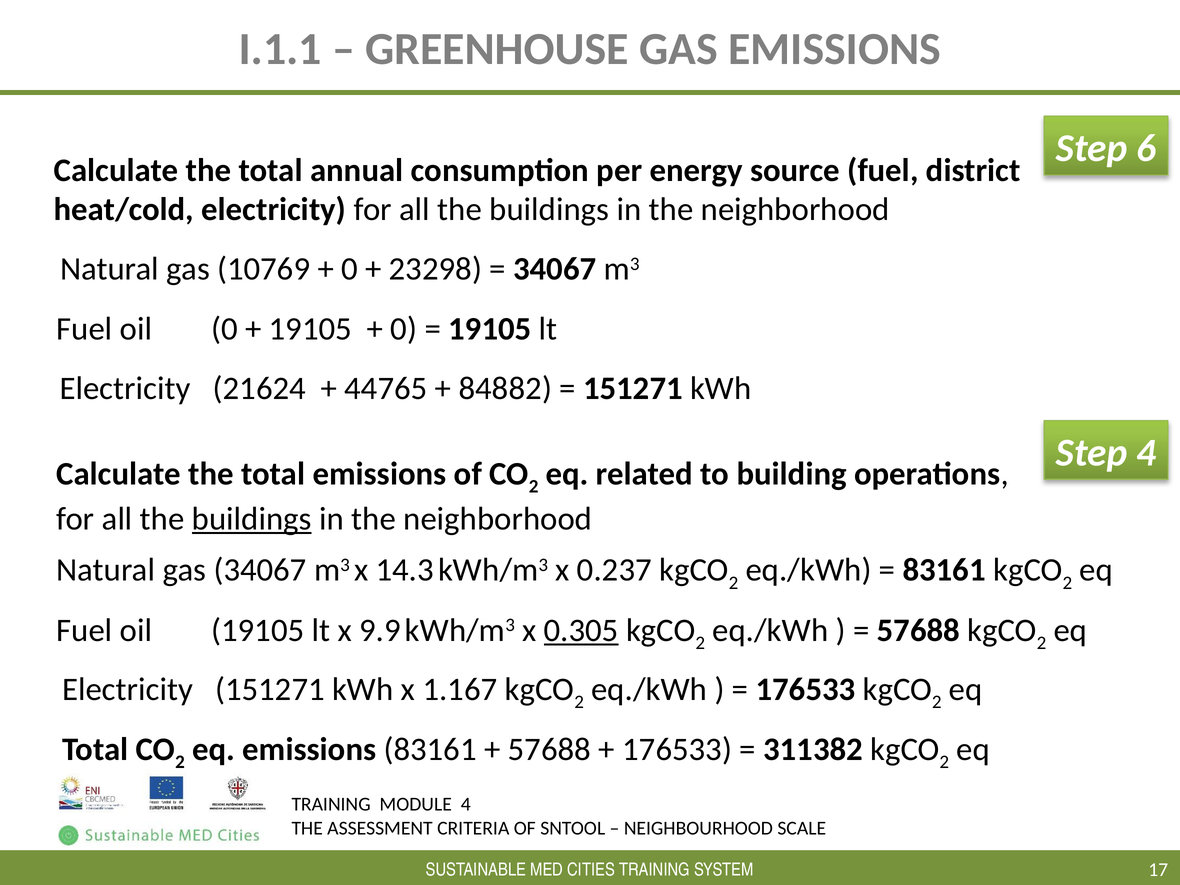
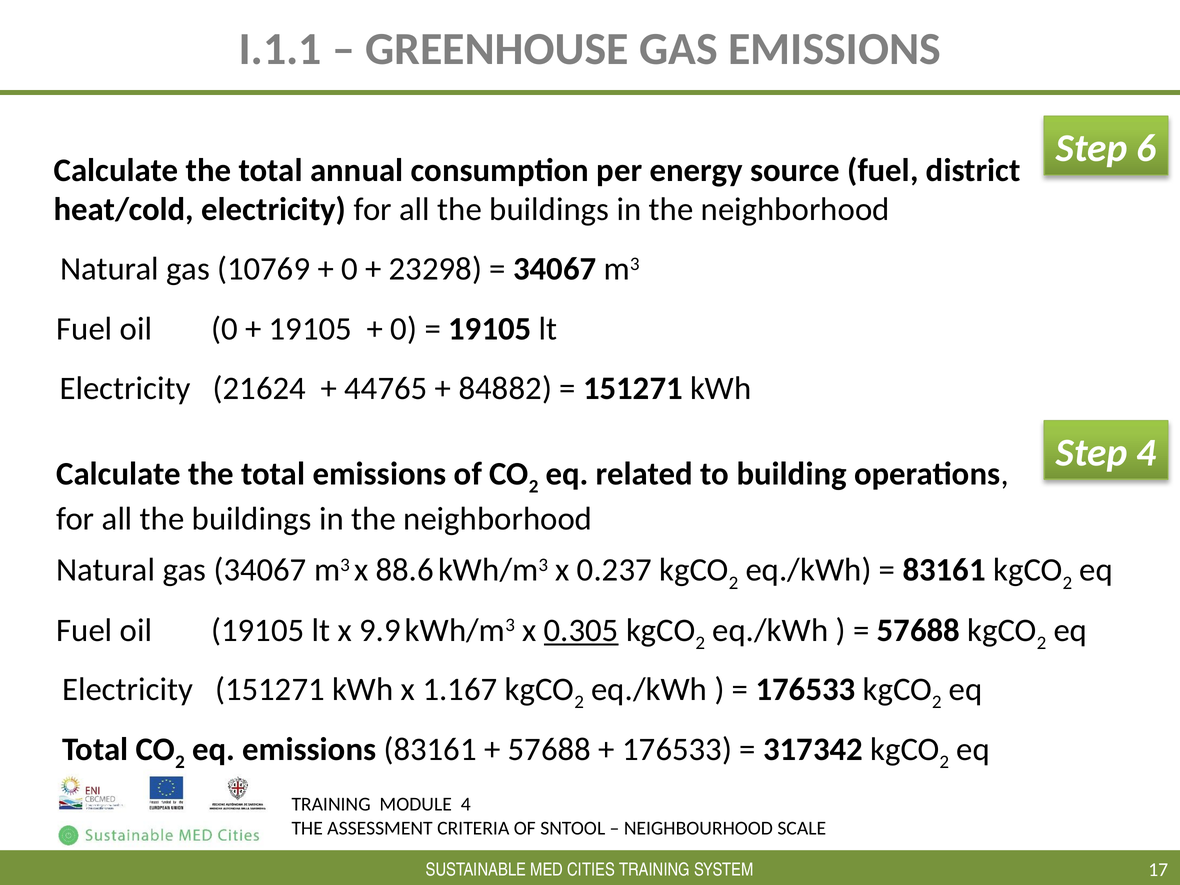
buildings at (252, 519) underline: present -> none
14.3: 14.3 -> 88.6
311382: 311382 -> 317342
